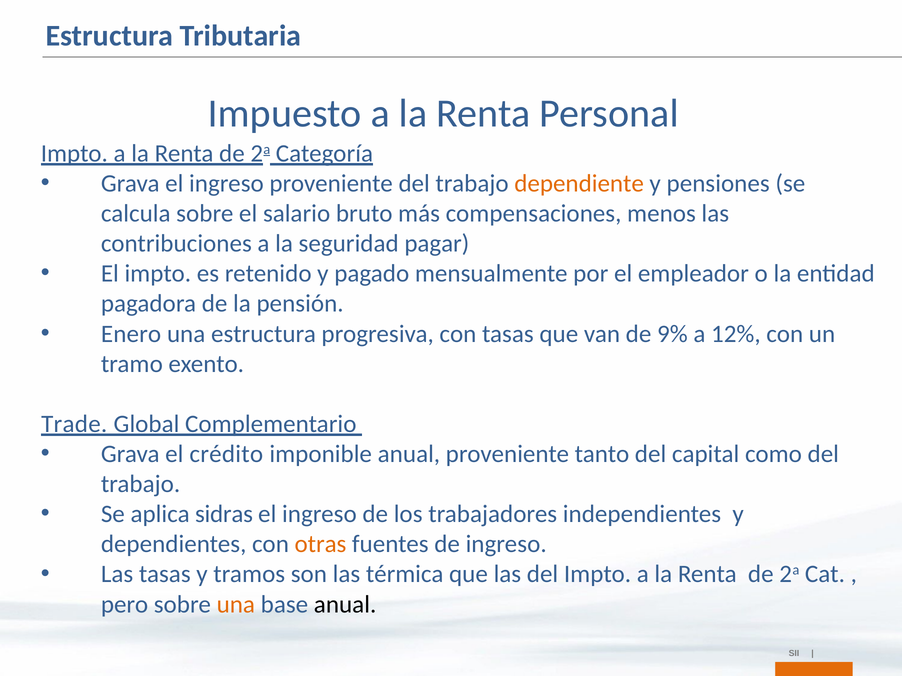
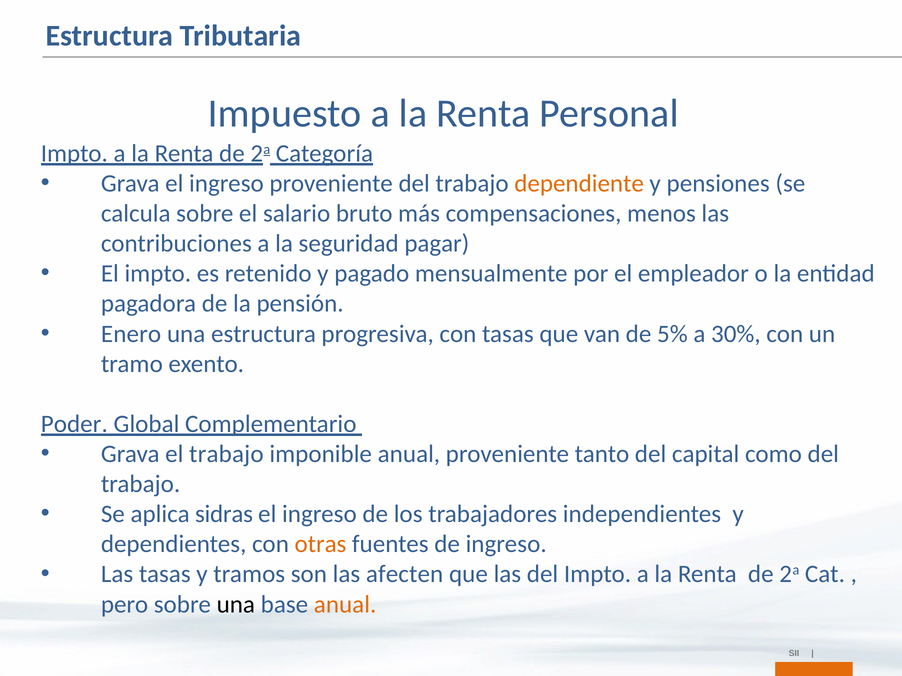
9%: 9% -> 5%
12%: 12% -> 30%
Trade: Trade -> Poder
el crédito: crédito -> trabajo
térmica: térmica -> afecten
una at (236, 605) colour: orange -> black
anual at (345, 605) colour: black -> orange
